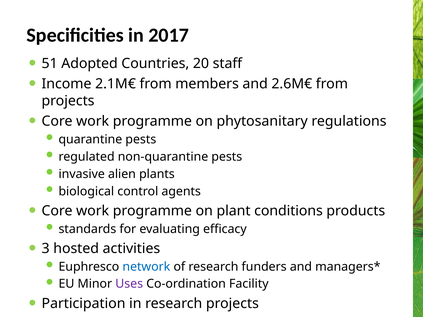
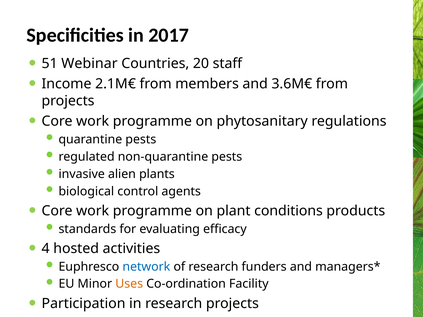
Adopted: Adopted -> Webinar
2.6M€: 2.6M€ -> 3.6M€
3: 3 -> 4
Uses colour: purple -> orange
